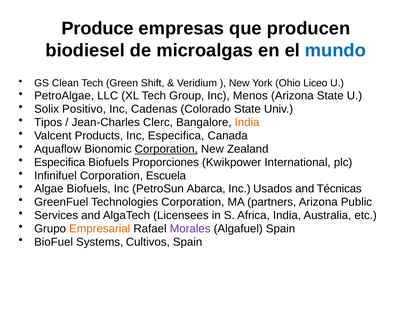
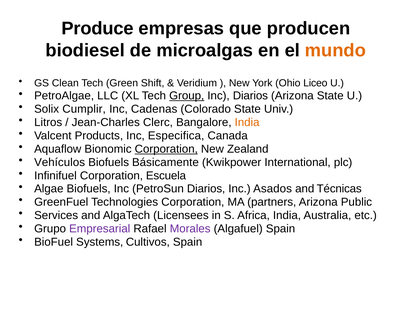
mundo colour: blue -> orange
Group underline: none -> present
Inc Menos: Menos -> Diarios
Positivo: Positivo -> Cumplir
Tipos: Tipos -> Litros
Especifica at (60, 162): Especifica -> Vehículos
Proporciones: Proporciones -> Básicamente
PetroSun Abarca: Abarca -> Diarios
Usados: Usados -> Asados
Empresarial colour: orange -> purple
